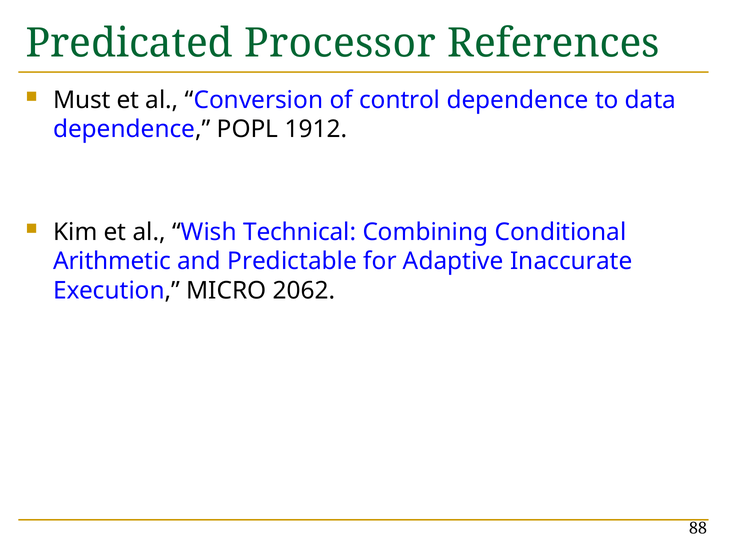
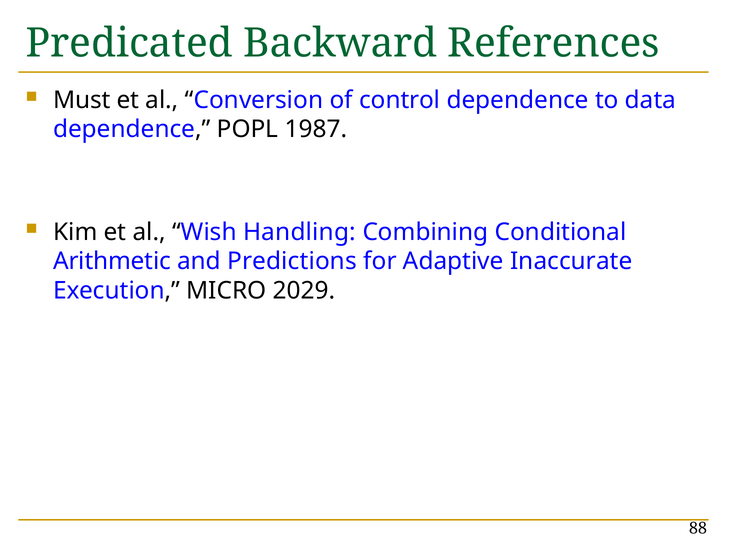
Processor: Processor -> Backward
1912: 1912 -> 1987
Technical: Technical -> Handling
Predictable: Predictable -> Predictions
2062: 2062 -> 2029
